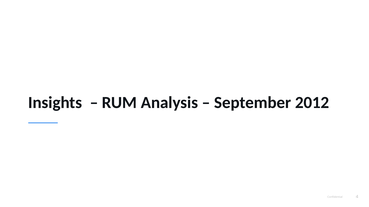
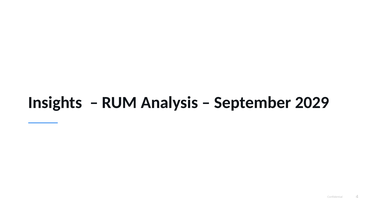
2012: 2012 -> 2029
